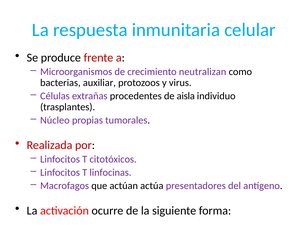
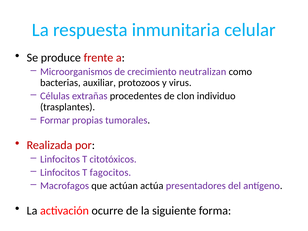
aisla: aisla -> clon
Núcleo: Núcleo -> Formar
linfocinas: linfocinas -> fagocitos
